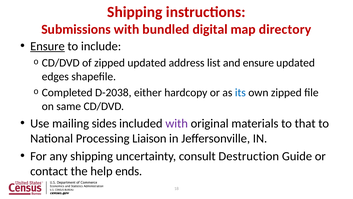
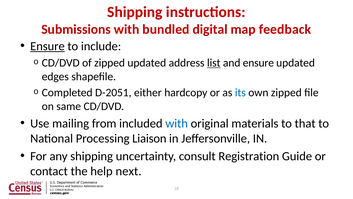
directory: directory -> feedback
list underline: none -> present
D-2038: D-2038 -> D-2051
sides: sides -> from
with at (177, 123) colour: purple -> blue
Destruction: Destruction -> Registration
ends: ends -> next
